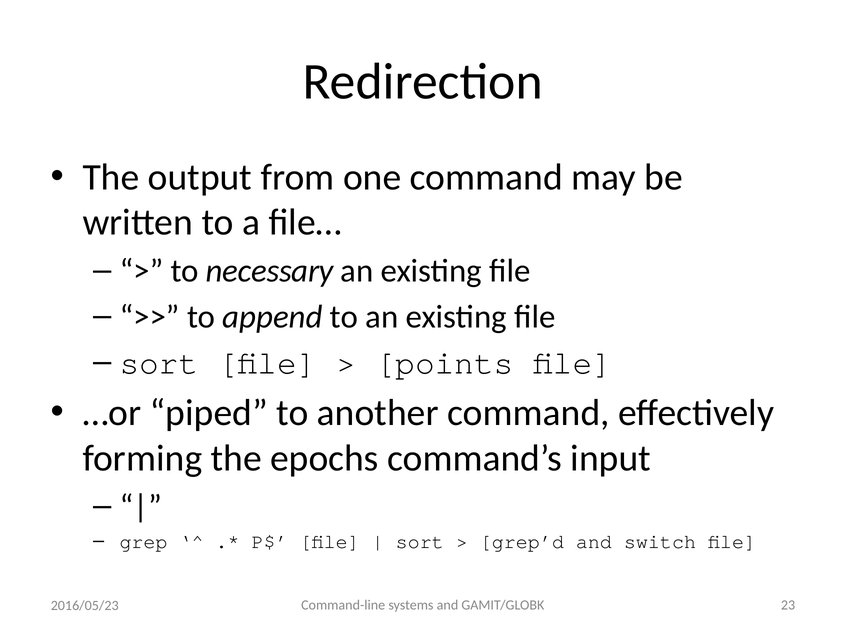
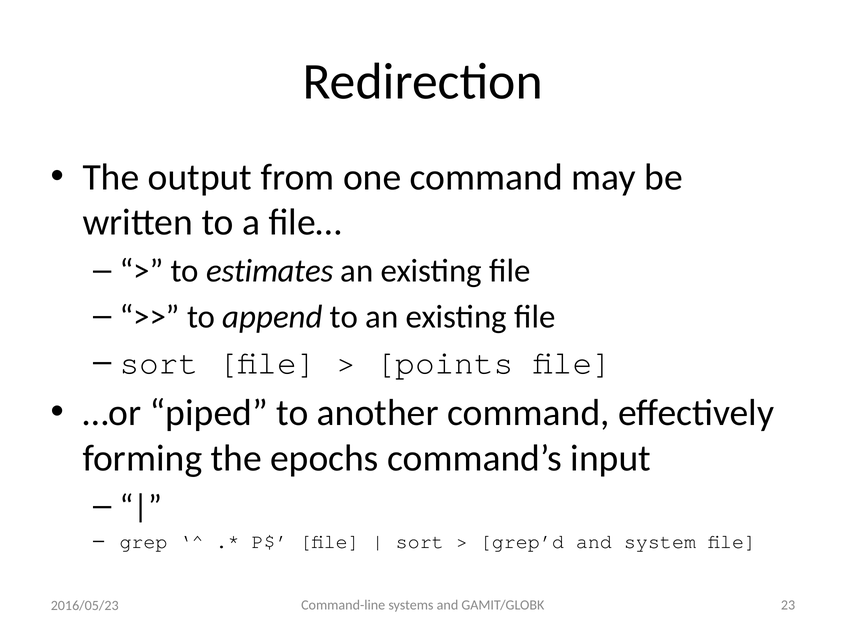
necessary: necessary -> estimates
switch: switch -> system
